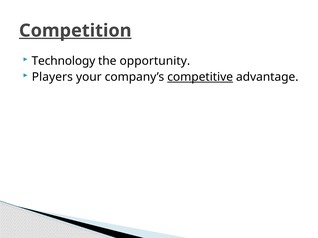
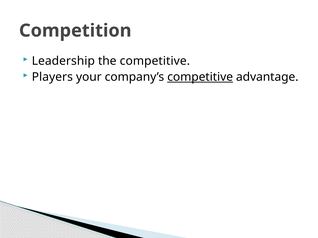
Competition underline: present -> none
Technology: Technology -> Leadership
the opportunity: opportunity -> competitive
